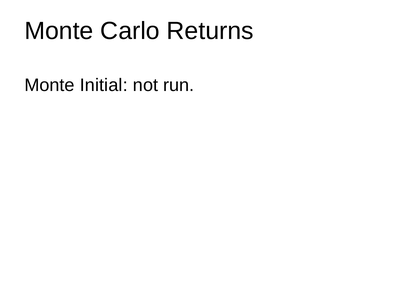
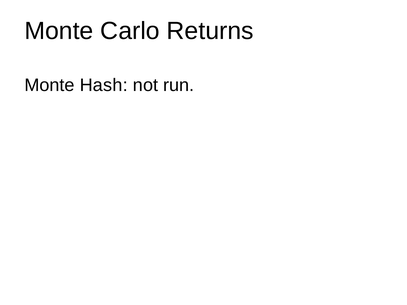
Initial: Initial -> Hash
